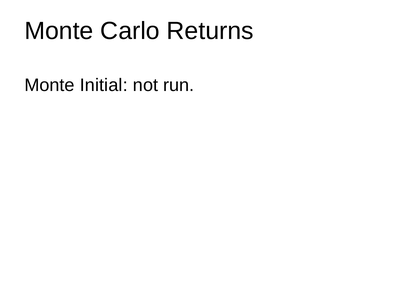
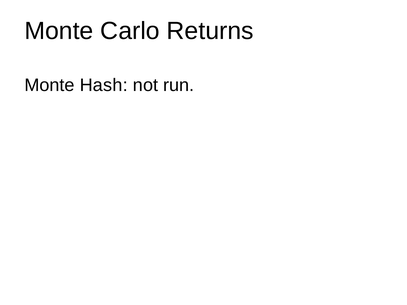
Initial: Initial -> Hash
